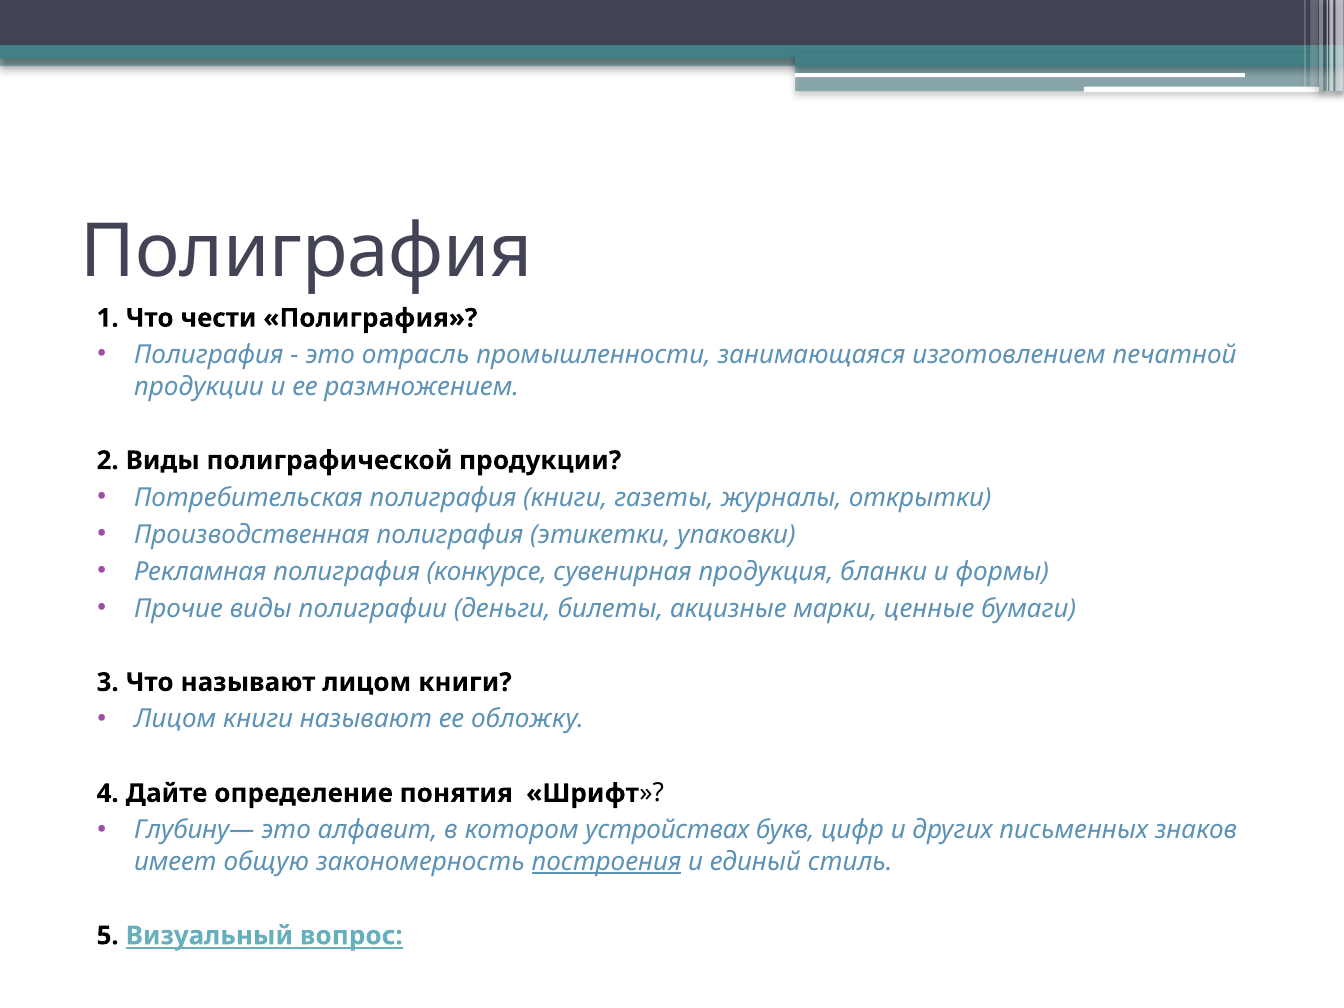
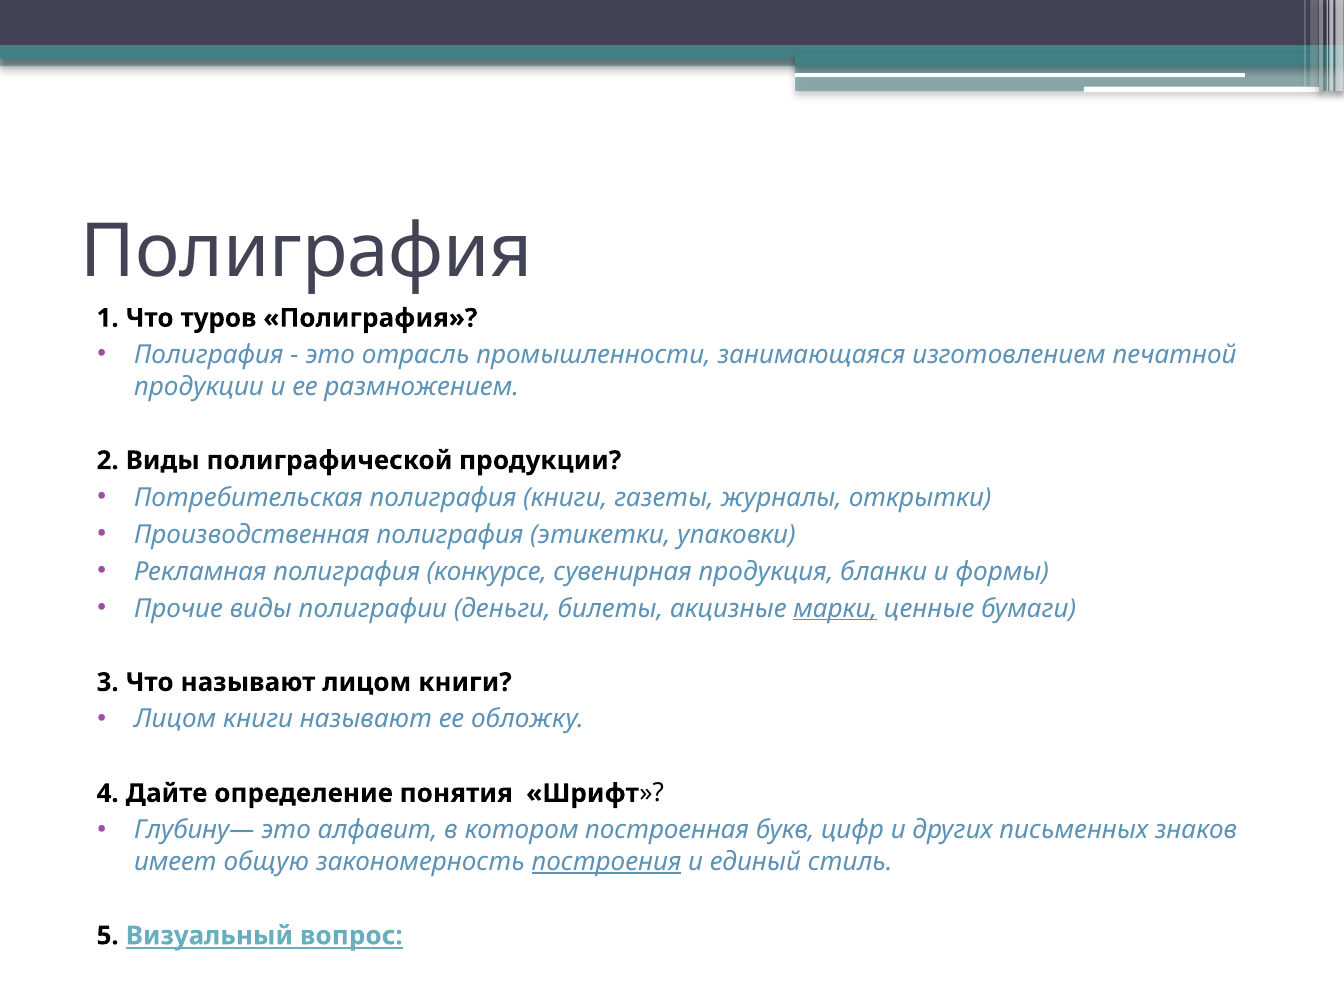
чести: чести -> туров
марки underline: none -> present
устройствах: устройствах -> построенная
